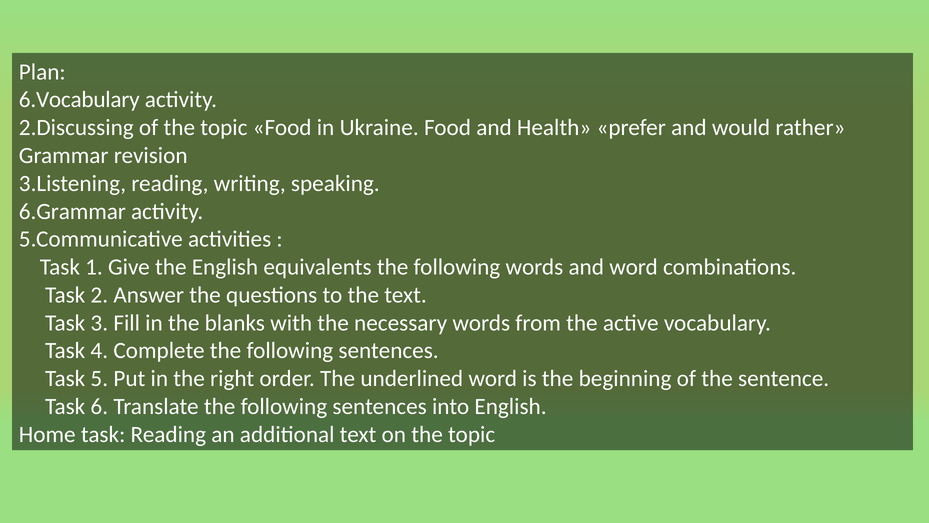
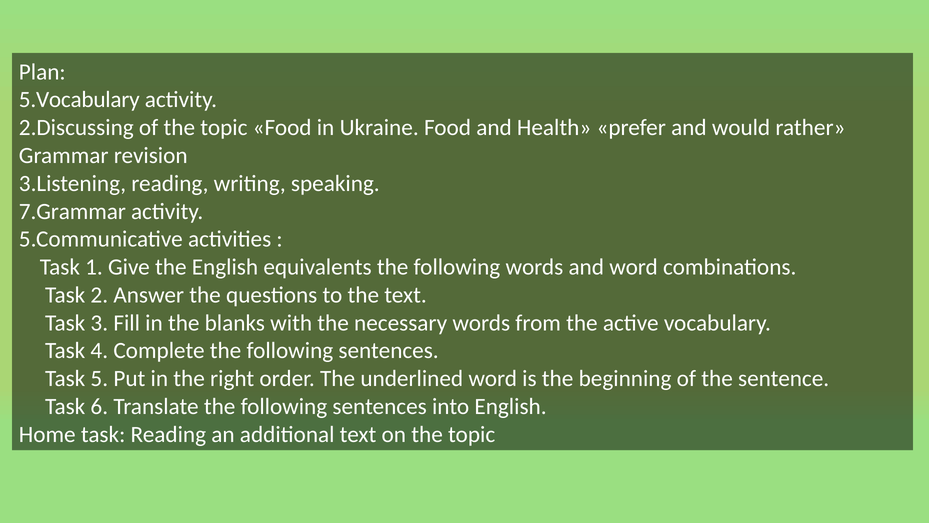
6.Vocabulary: 6.Vocabulary -> 5.Vocabulary
6.Grammar: 6.Grammar -> 7.Grammar
